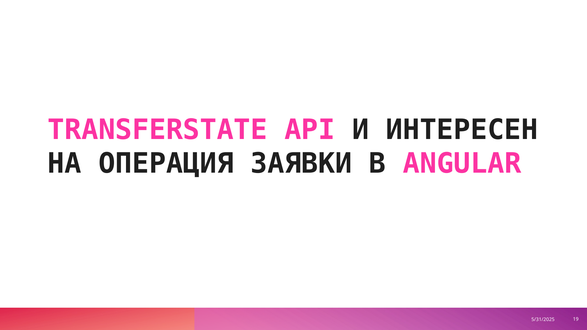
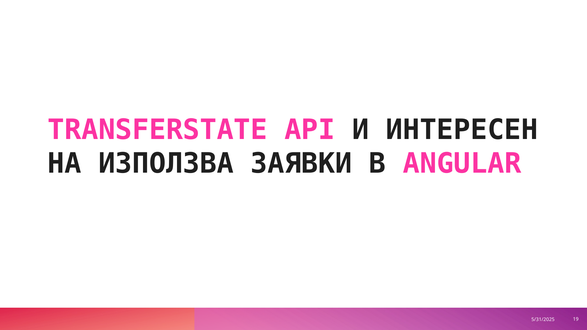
ОПЕРАЦИЯ: ОПЕРАЦИЯ -> ИЗПОЛЗВА
